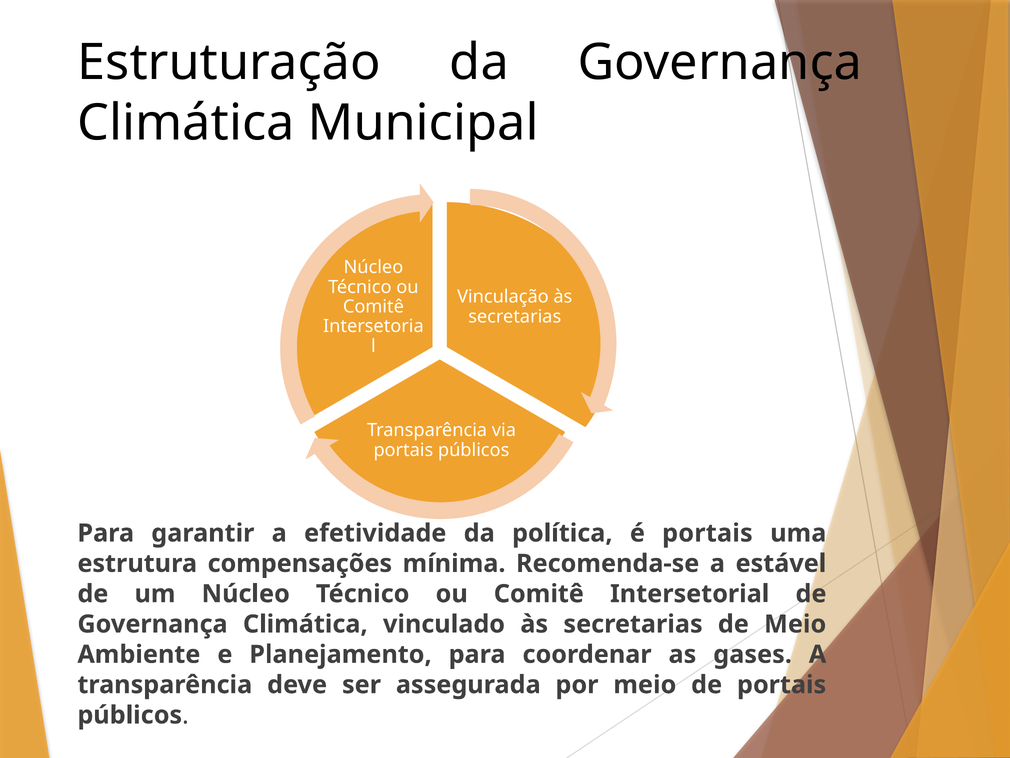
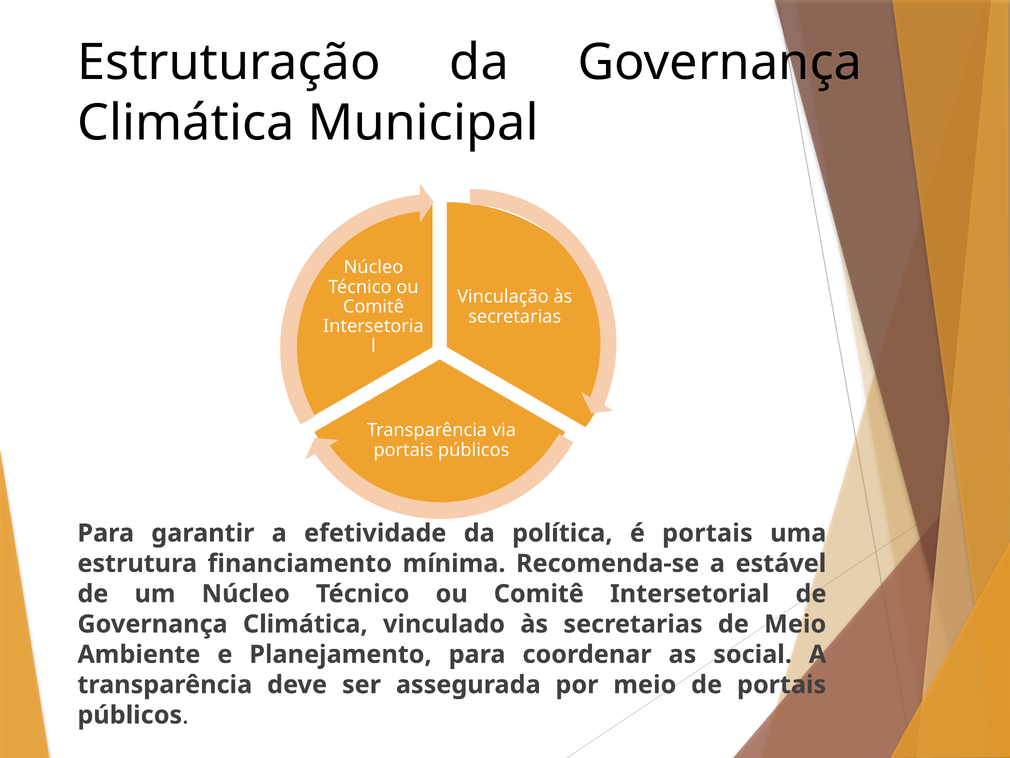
compensações: compensações -> financiamento
gases: gases -> social
